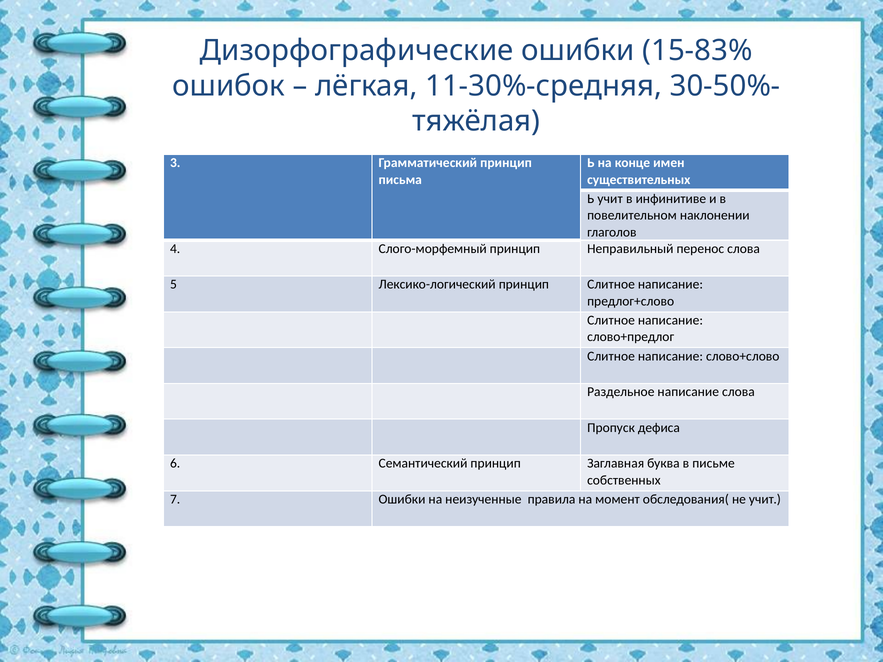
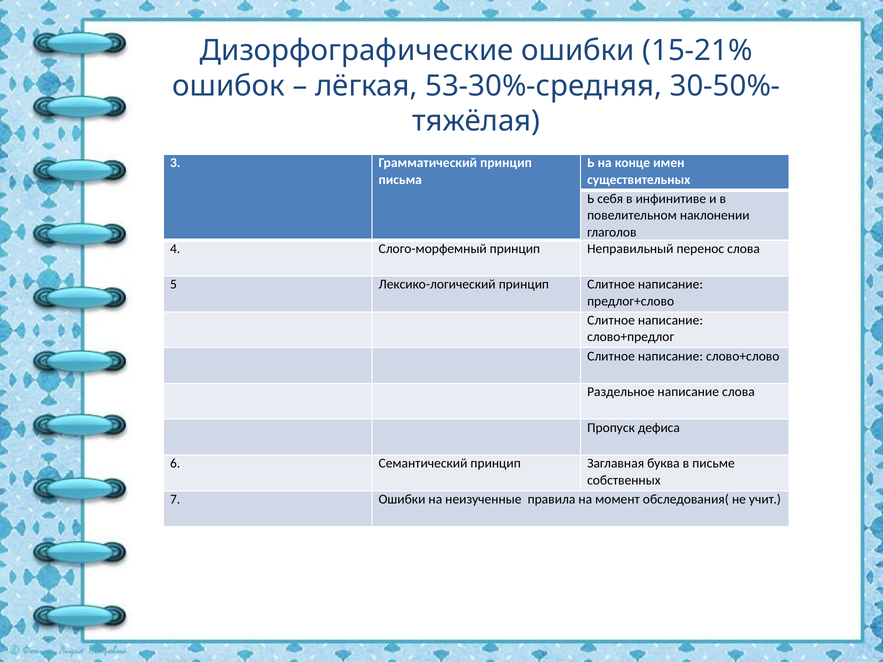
15-83%: 15-83% -> 15-21%
11-30%-средняя: 11-30%-средняя -> 53-30%-средняя
Ь учит: учит -> себя
